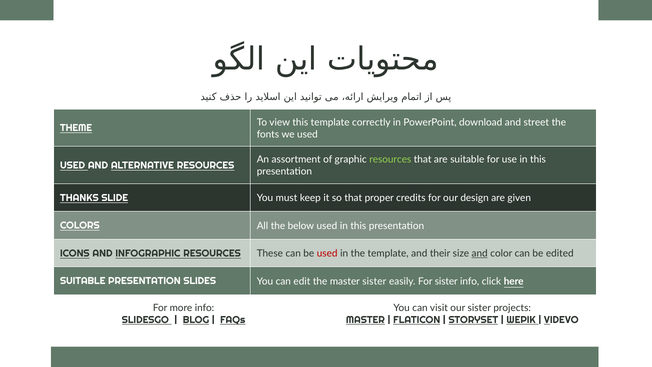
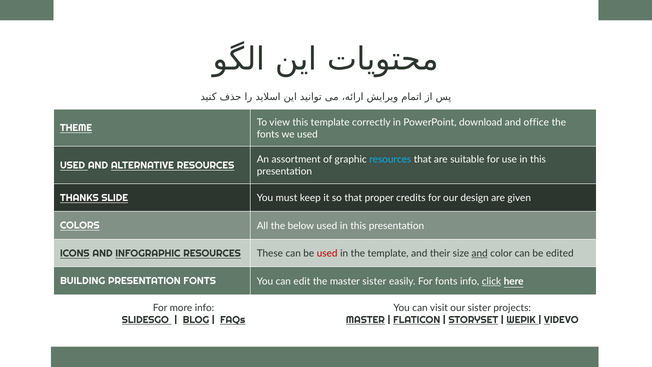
street: street -> office
resources at (390, 159) colour: light green -> light blue
SUITABLE at (83, 281): SUITABLE -> BUILDING
PRESENTATION SLIDES: SLIDES -> FONTS
For sister: sister -> fonts
click underline: none -> present
